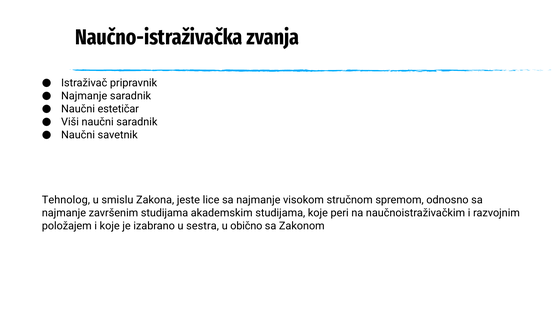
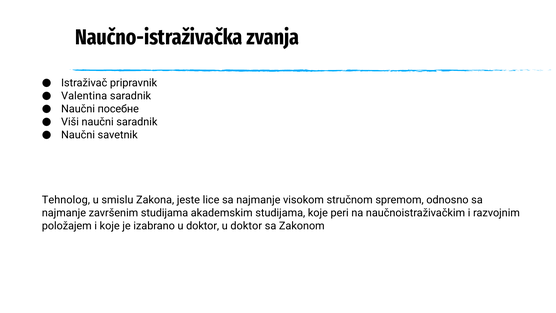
Najmanje at (84, 96): Najmanje -> Valentina
estetičar: estetičar -> посебне
izabrano u sestra: sestra -> doktor
obično at (246, 226): obično -> doktor
